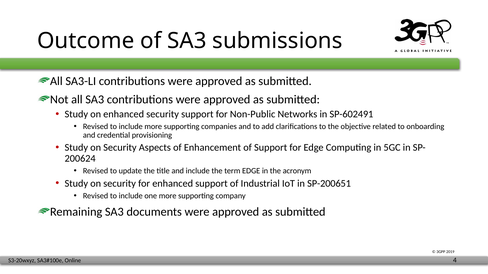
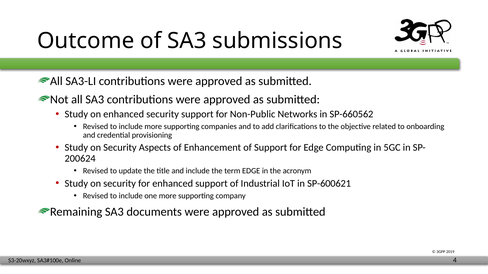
SP-602491: SP-602491 -> SP-660562
SP-200651: SP-200651 -> SP-600621
